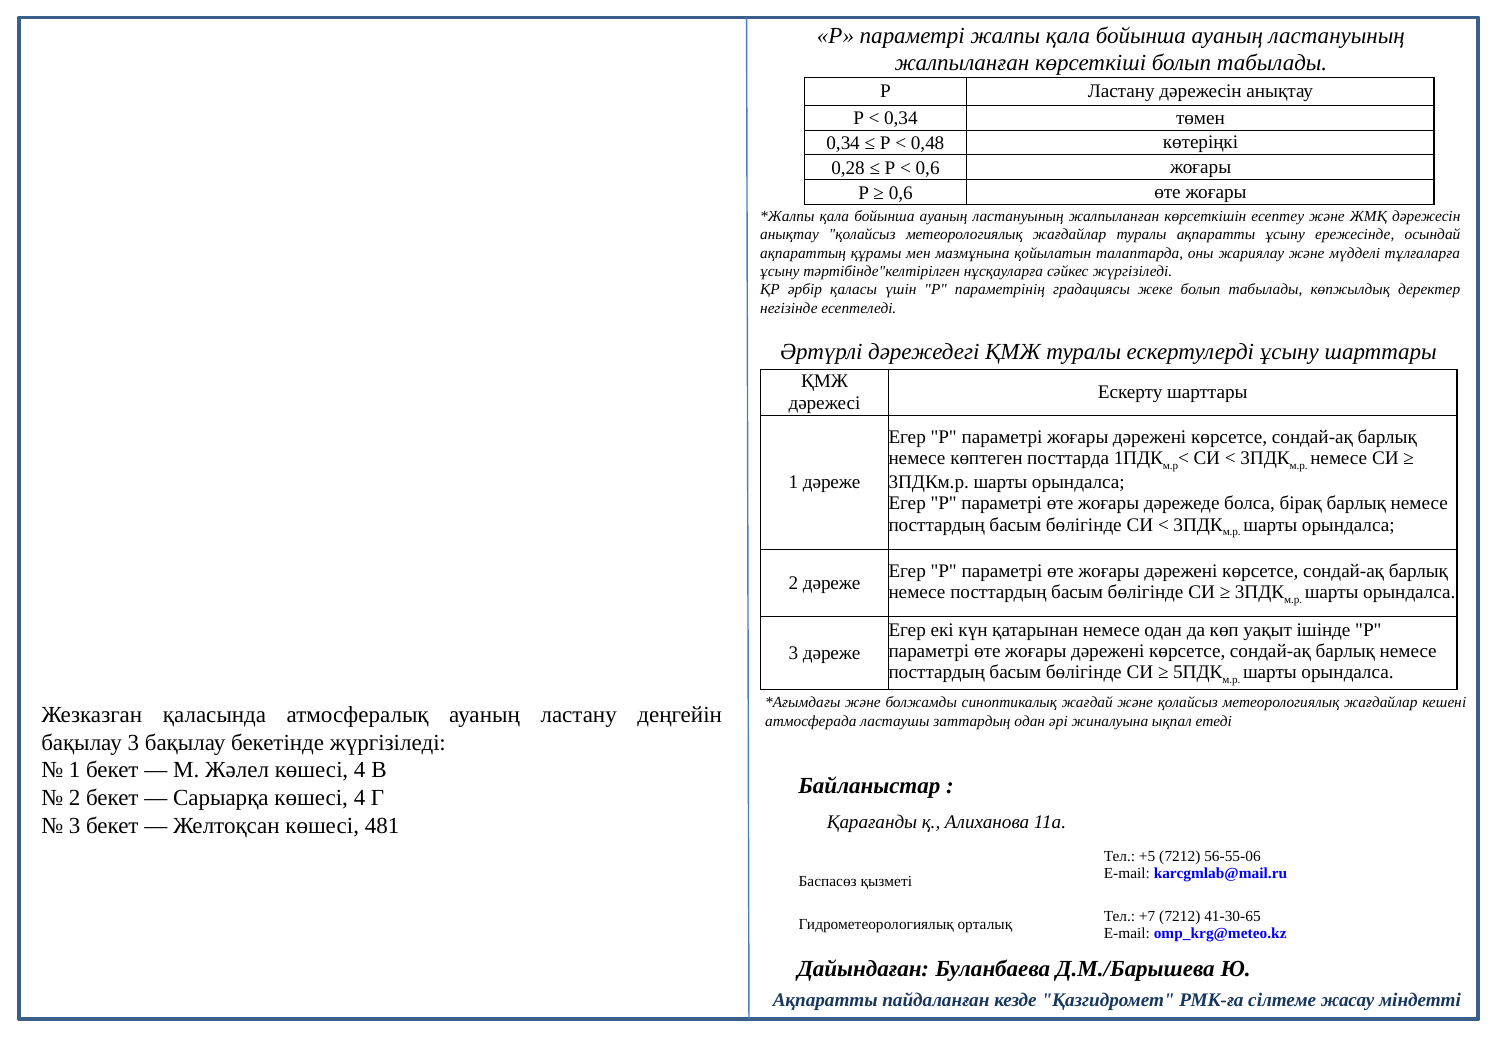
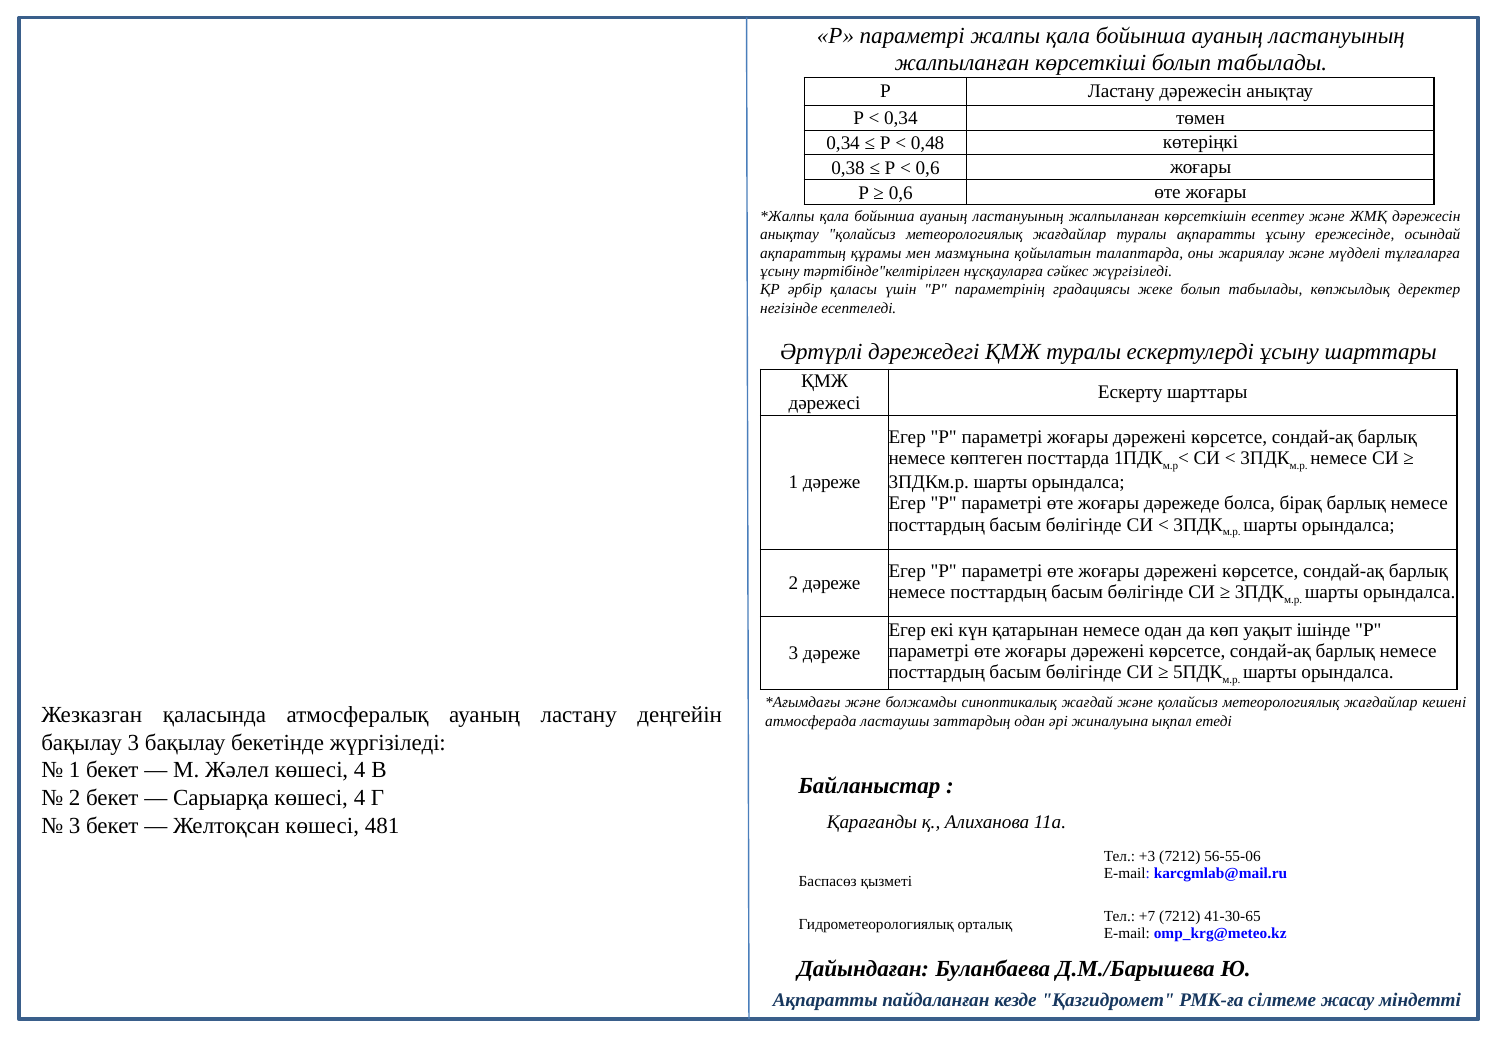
0,28: 0,28 -> 0,38
+5: +5 -> +3
